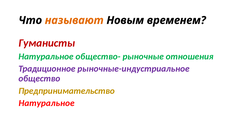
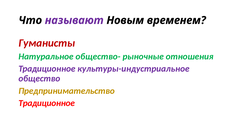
называют colour: orange -> purple
рыночные-индустриальное: рыночные-индустриальное -> культуры-индустриальное
Натуральное at (47, 103): Натуральное -> Традиционное
